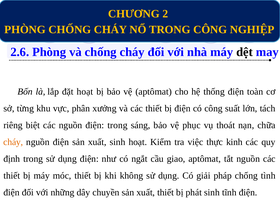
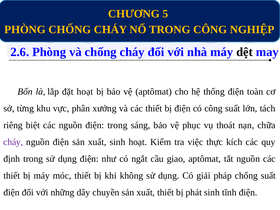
2: 2 -> 5
cháy at (13, 142) colour: orange -> purple
kinh: kinh -> kích
chống tình: tình -> suất
